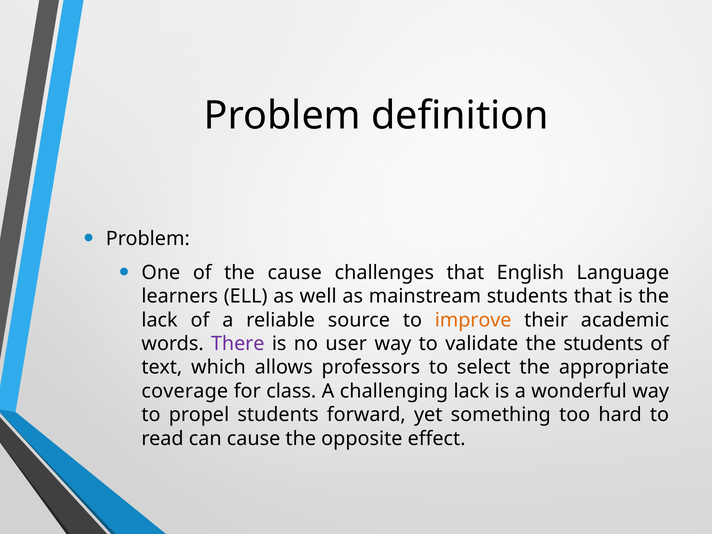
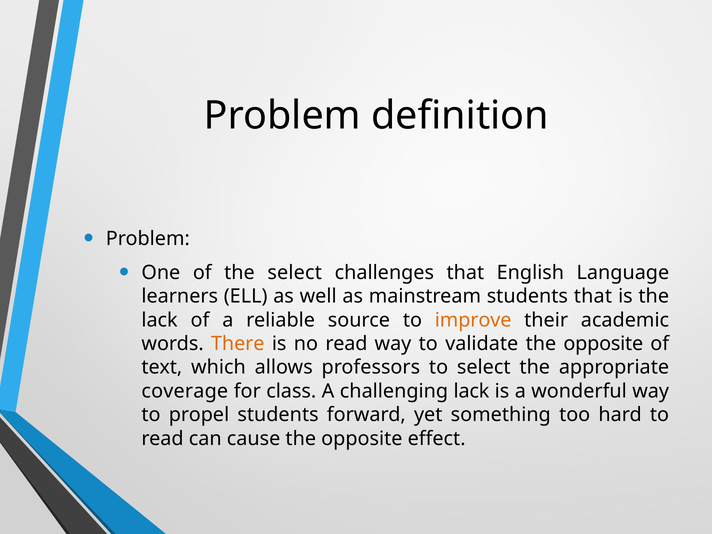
the cause: cause -> select
There colour: purple -> orange
no user: user -> read
validate the students: students -> opposite
